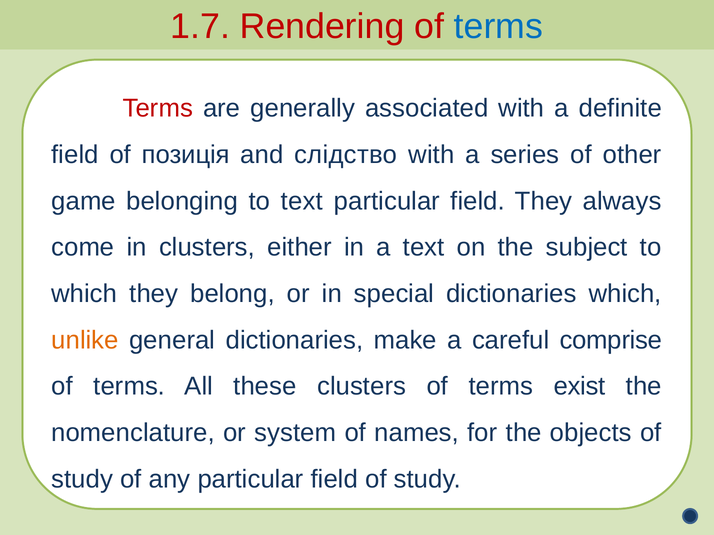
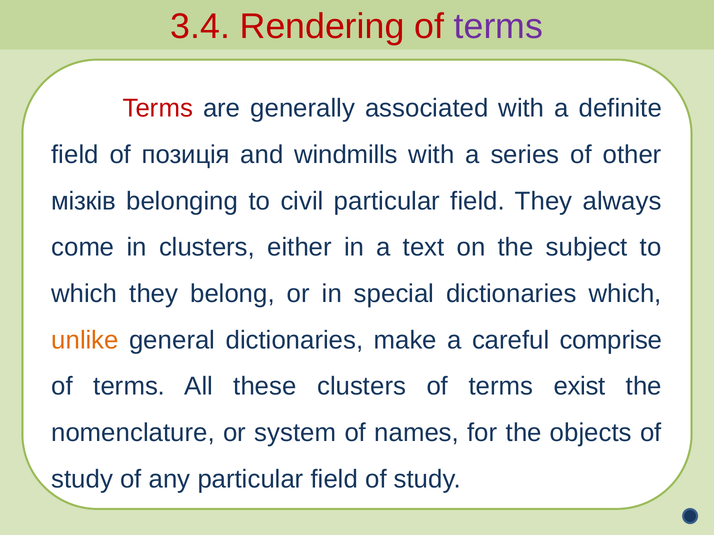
1.7: 1.7 -> 3.4
terms at (498, 27) colour: blue -> purple
слідство: слідство -> windmills
game: game -> мізків
to text: text -> civil
